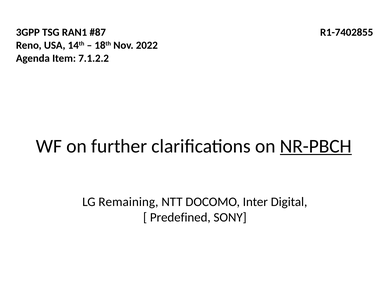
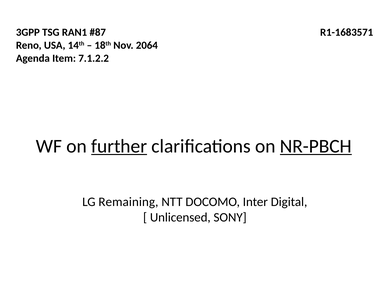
R1-7402855: R1-7402855 -> R1-1683571
2022: 2022 -> 2064
further underline: none -> present
Predefined: Predefined -> Unlicensed
